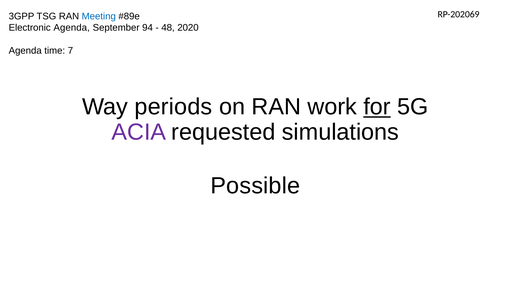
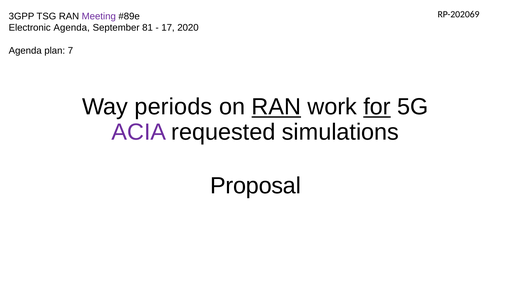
Meeting colour: blue -> purple
94: 94 -> 81
48: 48 -> 17
time: time -> plan
RAN at (276, 107) underline: none -> present
Possible: Possible -> Proposal
